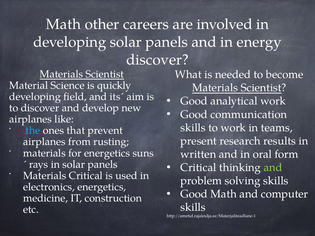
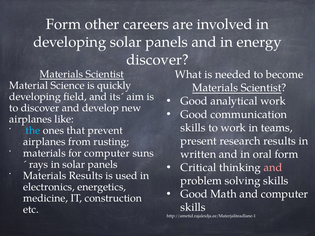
Math at (63, 24): Math -> Form
for energetics: energetics -> computer
and at (273, 168) colour: light green -> pink
Materials Critical: Critical -> Results
